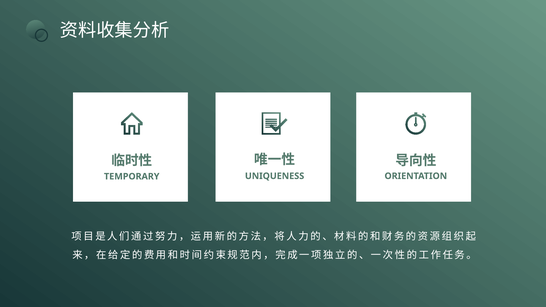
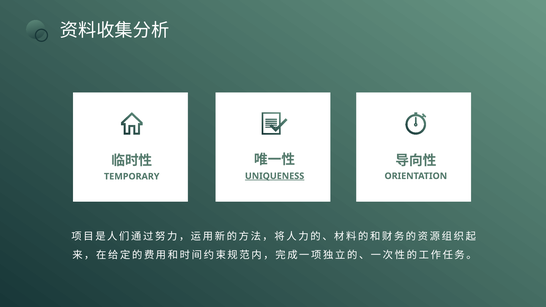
UNIQUENESS underline: none -> present
